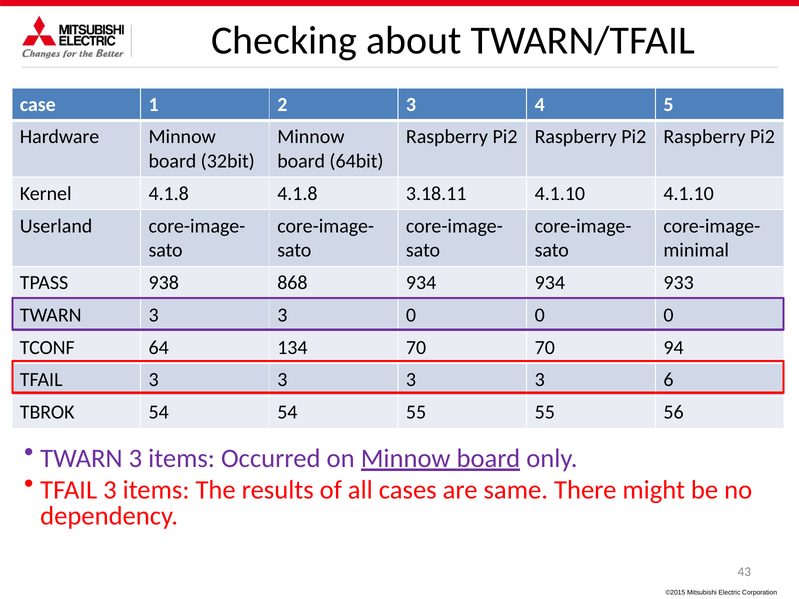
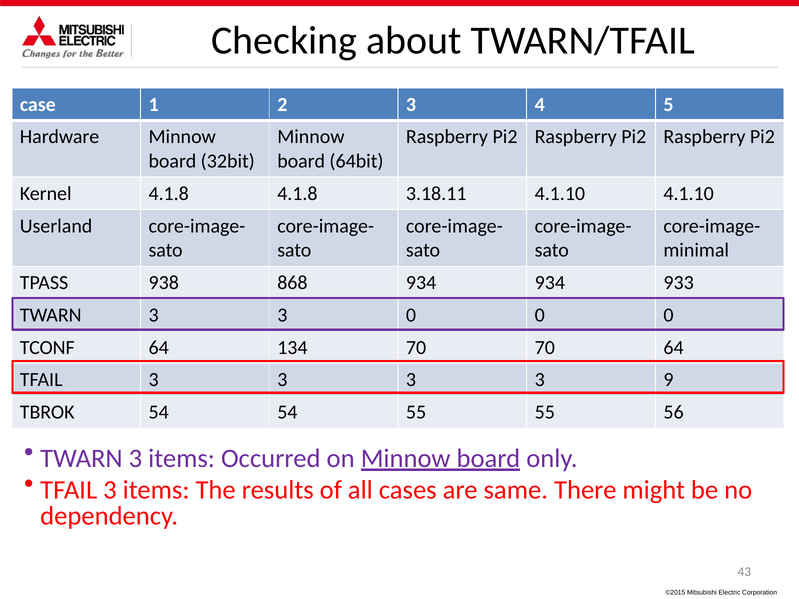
70 94: 94 -> 64
6: 6 -> 9
